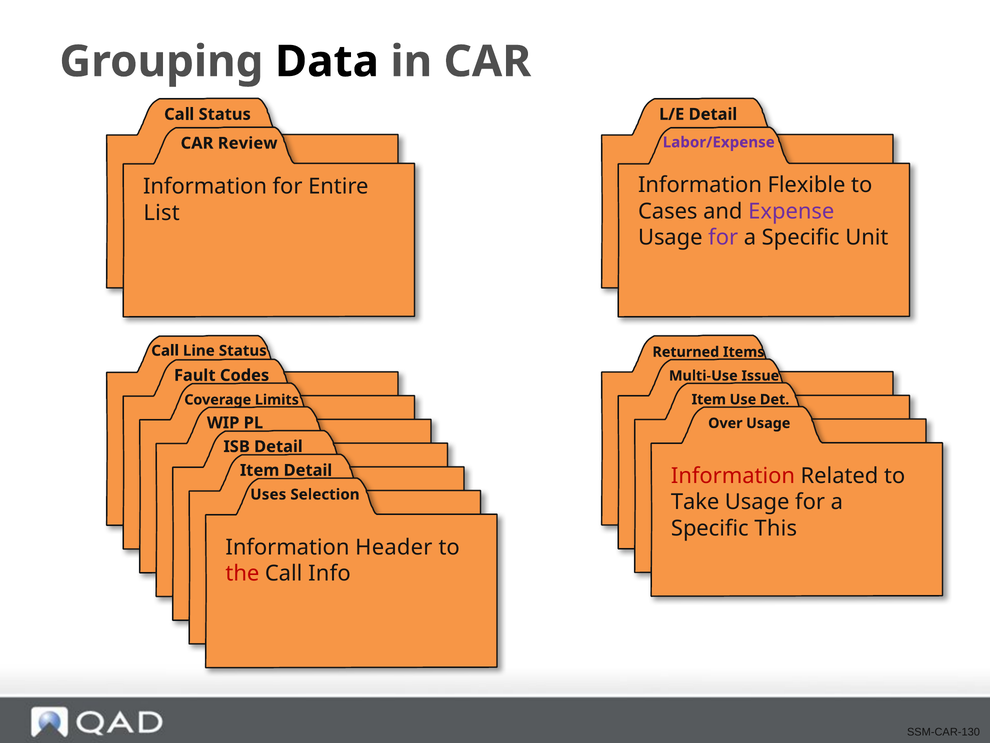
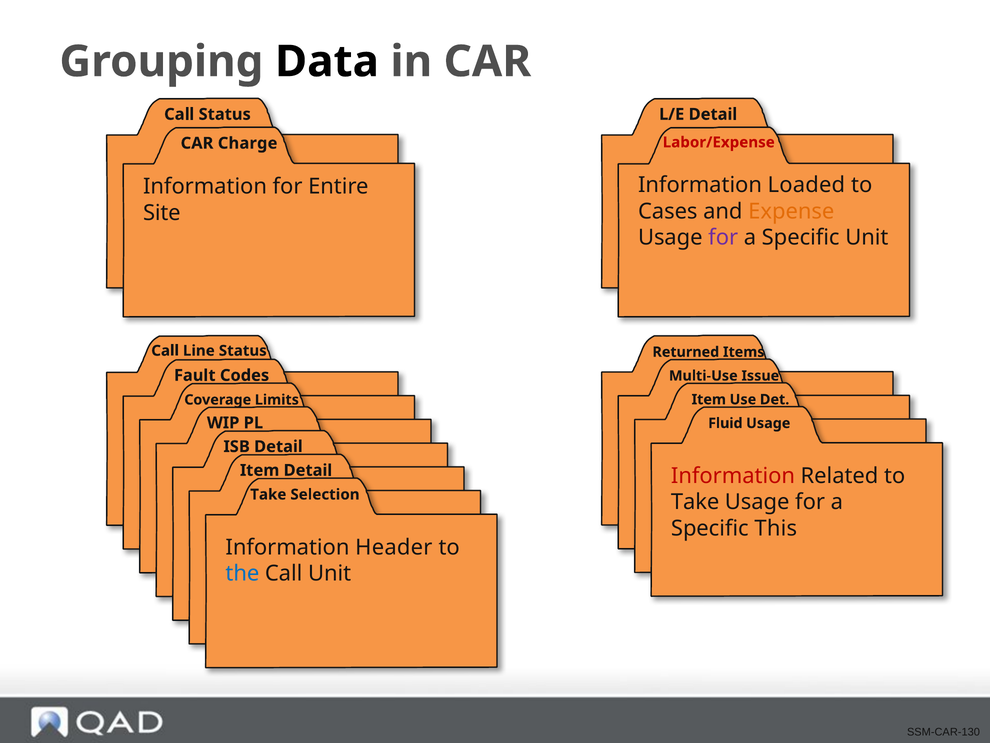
Labor/Expense colour: purple -> red
Review: Review -> Charge
Flexible: Flexible -> Loaded
Expense colour: purple -> orange
List: List -> Site
Over: Over -> Fluid
Uses at (268, 494): Uses -> Take
the colour: red -> blue
Call Info: Info -> Unit
